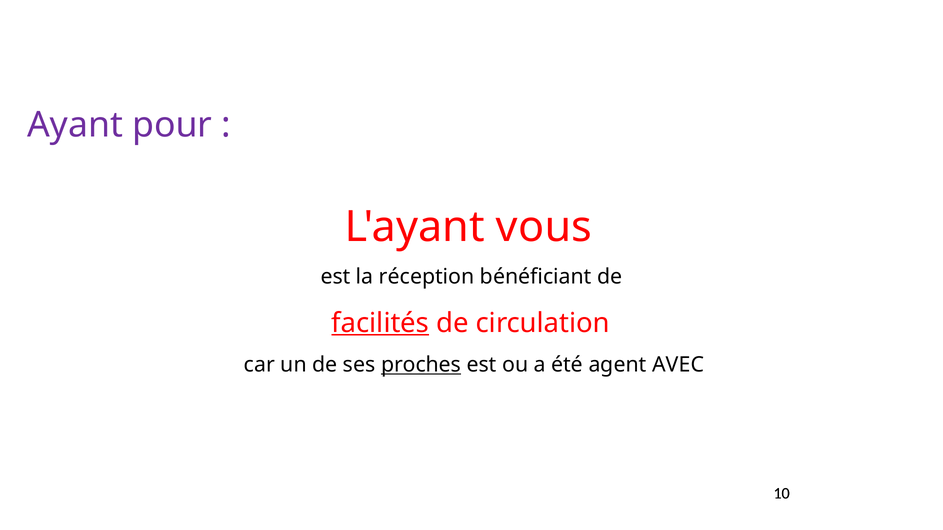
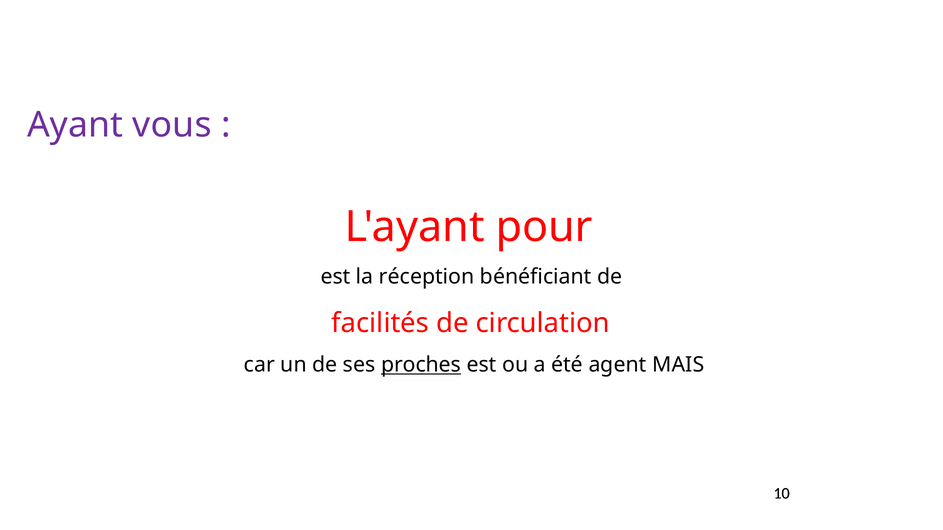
pour: pour -> vous
vous: vous -> pour
facilités underline: present -> none
AVEC: AVEC -> MAIS
